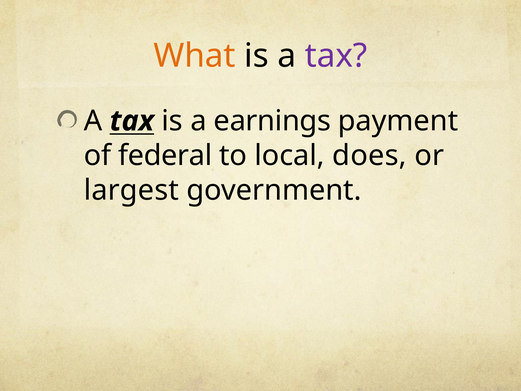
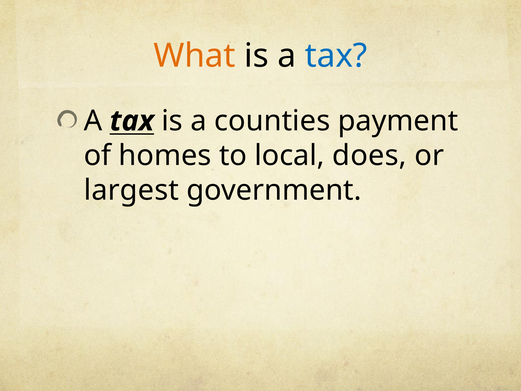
tax at (336, 56) colour: purple -> blue
earnings: earnings -> counties
federal: federal -> homes
